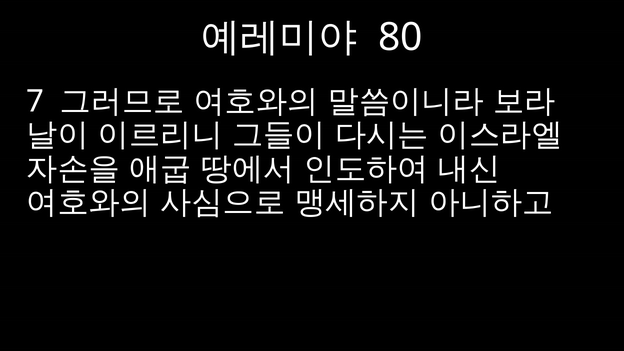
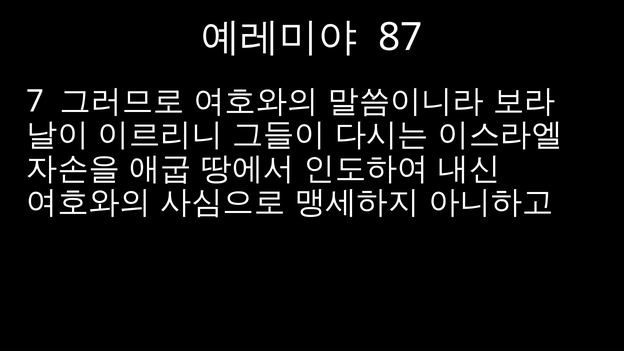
80: 80 -> 87
